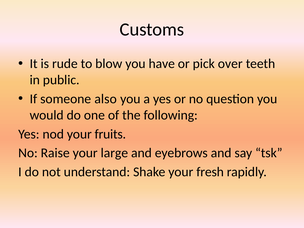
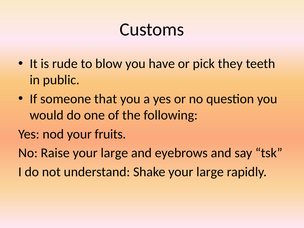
over: over -> they
also: also -> that
Shake your fresh: fresh -> large
